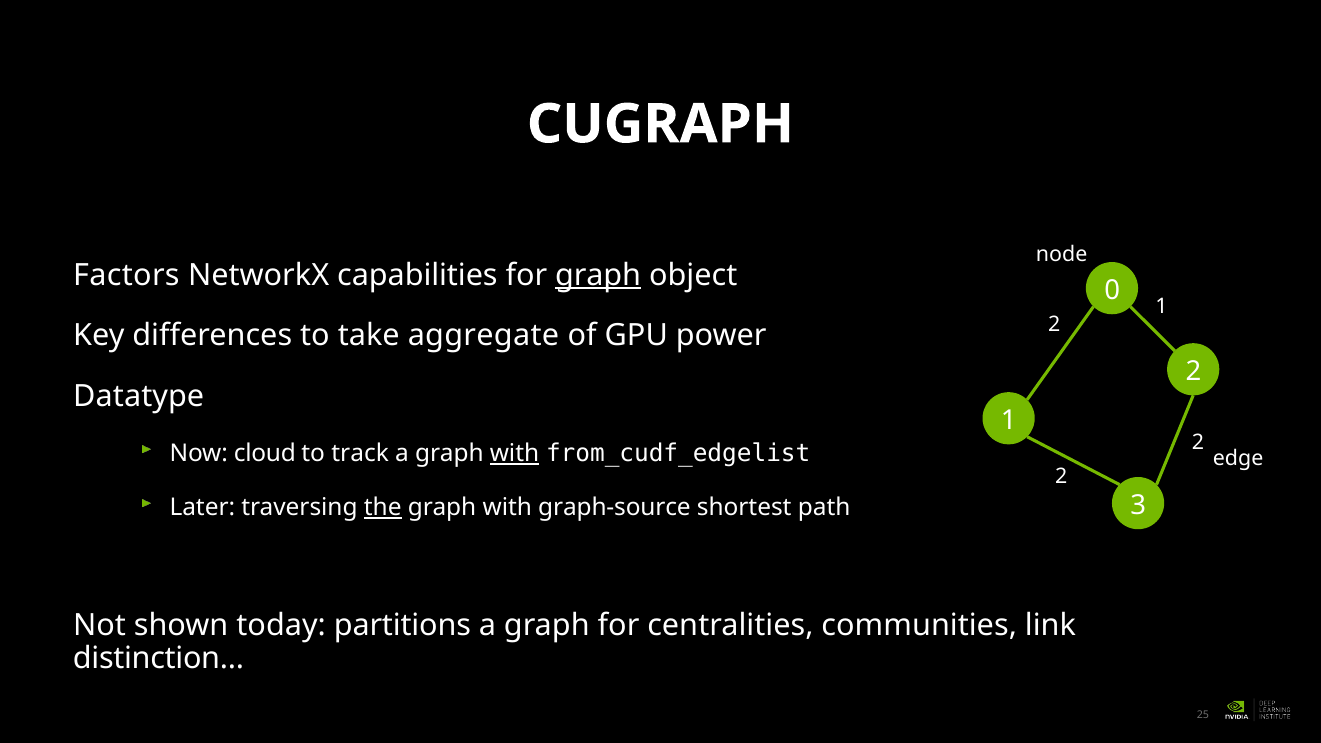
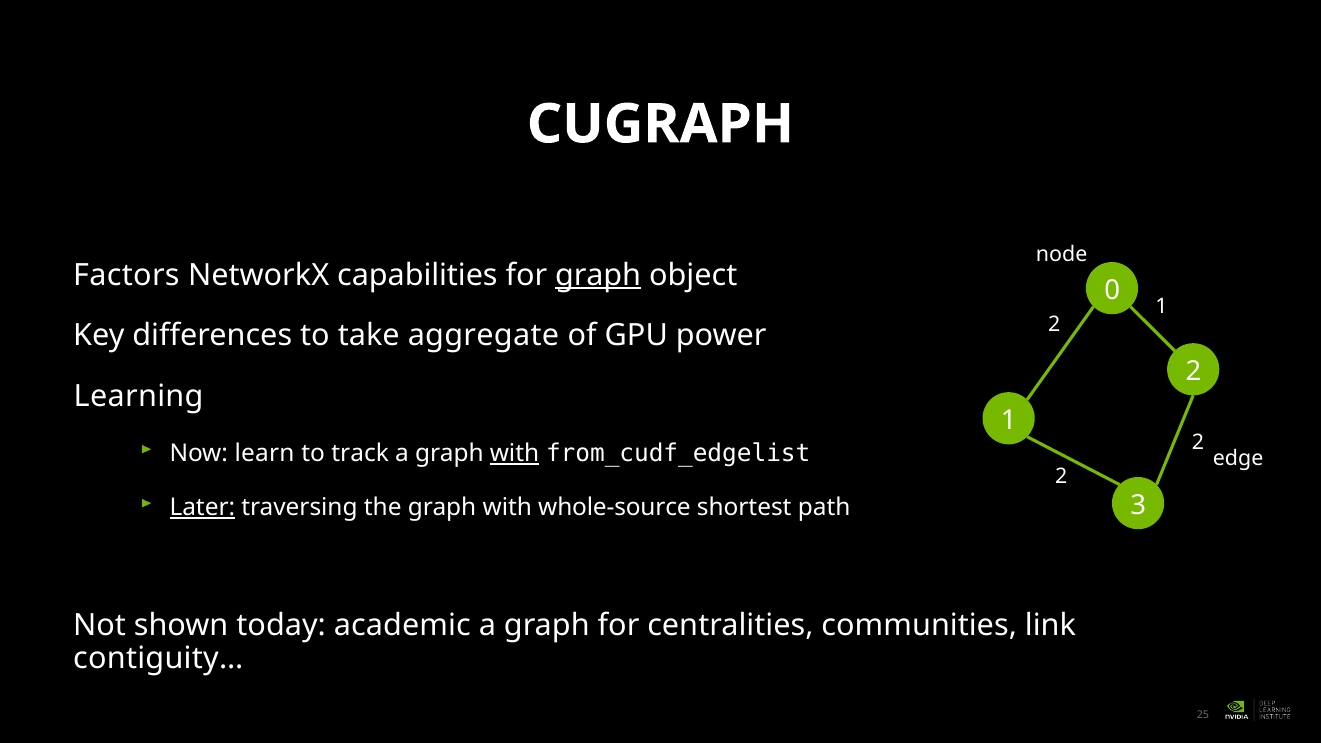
Datatype: Datatype -> Learning
cloud: cloud -> learn
Later underline: none -> present
the underline: present -> none
graph-source: graph-source -> whole-source
partitions: partitions -> academic
distinction…: distinction… -> contiguity…
